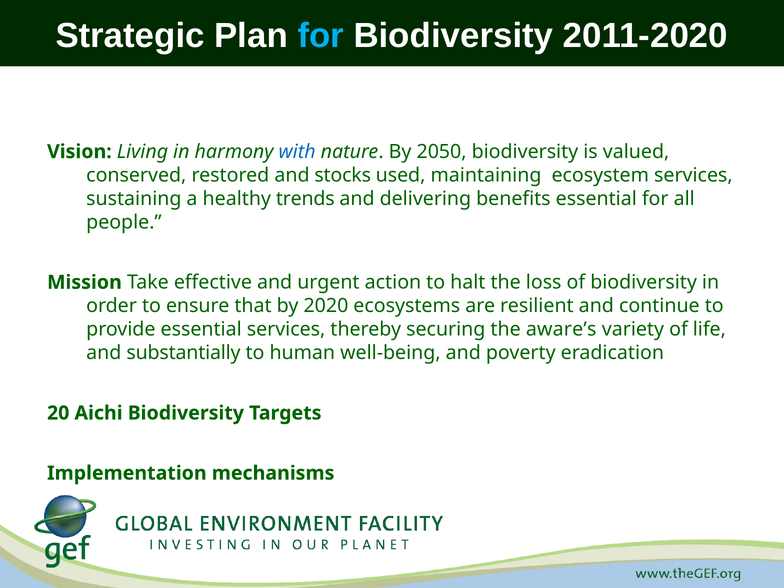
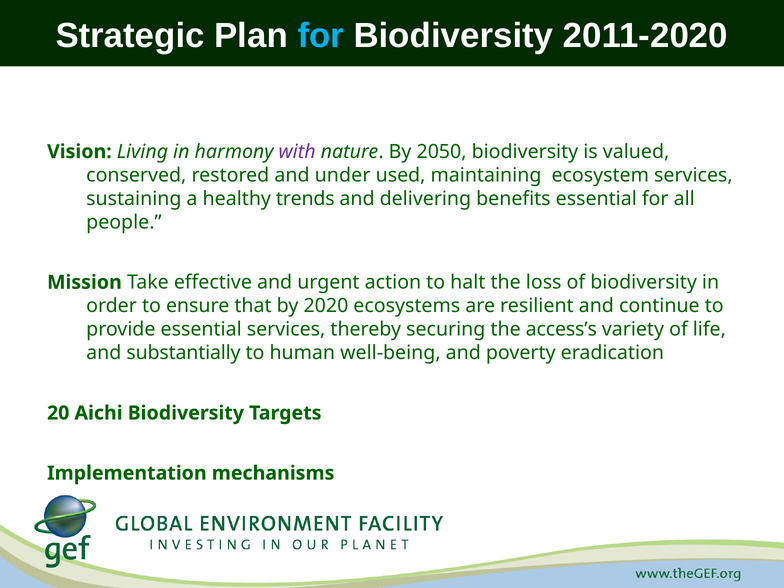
with colour: blue -> purple
stocks: stocks -> under
aware’s: aware’s -> access’s
